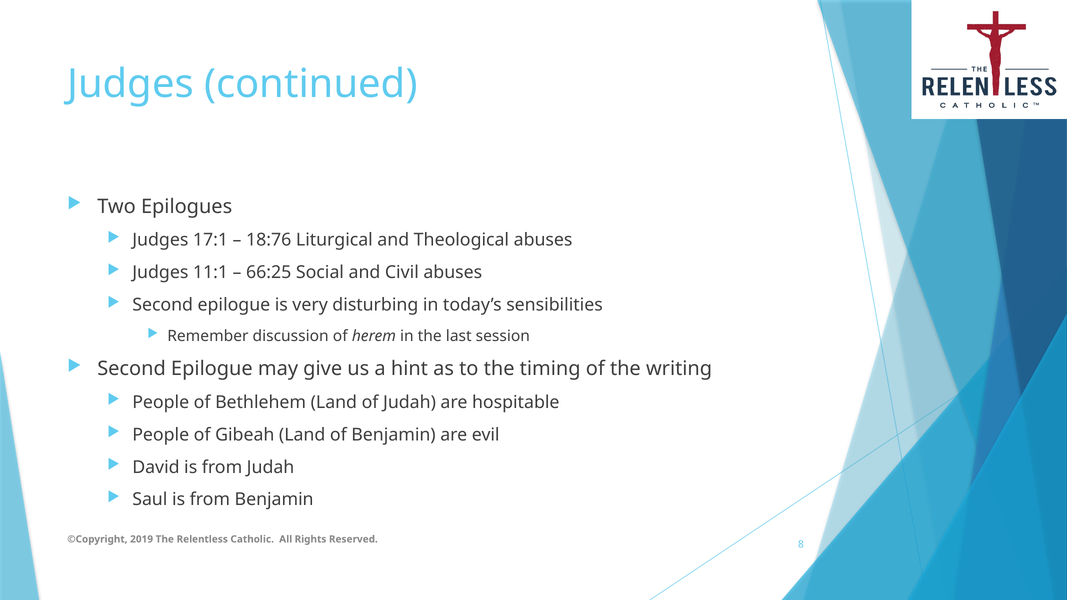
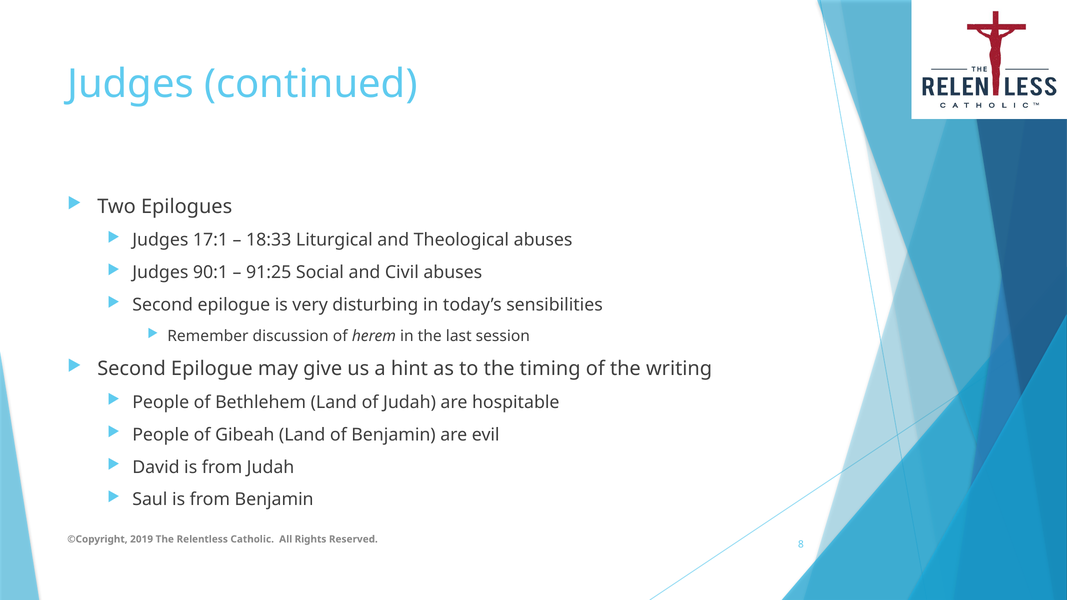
18:76: 18:76 -> 18:33
11:1: 11:1 -> 90:1
66:25: 66:25 -> 91:25
